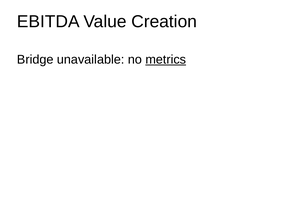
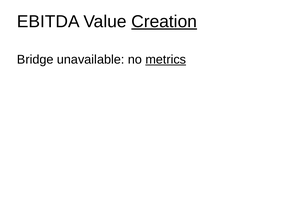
Creation underline: none -> present
